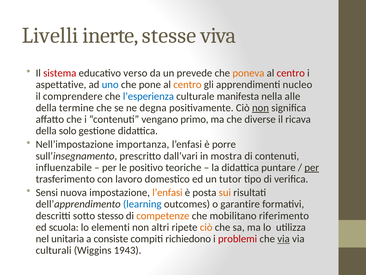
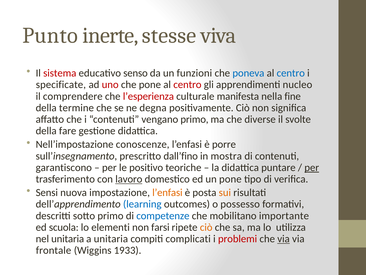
Livelli: Livelli -> Punto
verso: verso -> senso
prevede: prevede -> funzioni
poneva colour: orange -> blue
centro at (291, 73) colour: red -> blue
aspettative: aspettative -> specificate
uno colour: blue -> red
centro at (187, 85) colour: orange -> red
l’esperienza colour: blue -> red
alle: alle -> fine
non at (260, 108) underline: present -> none
ricava: ricava -> svolte
solo: solo -> fare
importanza: importanza -> conoscenze
dall’vari: dall’vari -> dall’fino
influenzabile: influenzabile -> garantiscono
lavoro underline: none -> present
un tutor: tutor -> pone
garantire: garantire -> possesso
sotto stesso: stesso -> primo
competenze colour: orange -> blue
riferimento: riferimento -> importante
altri: altri -> farsi
a consiste: consiste -> unitaria
richiedono: richiedono -> complicati
culturali: culturali -> frontale
1943: 1943 -> 1933
